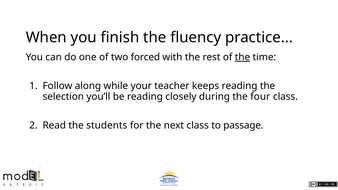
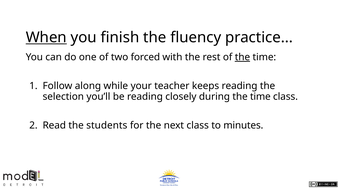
When underline: none -> present
during the four: four -> time
passage: passage -> minutes
